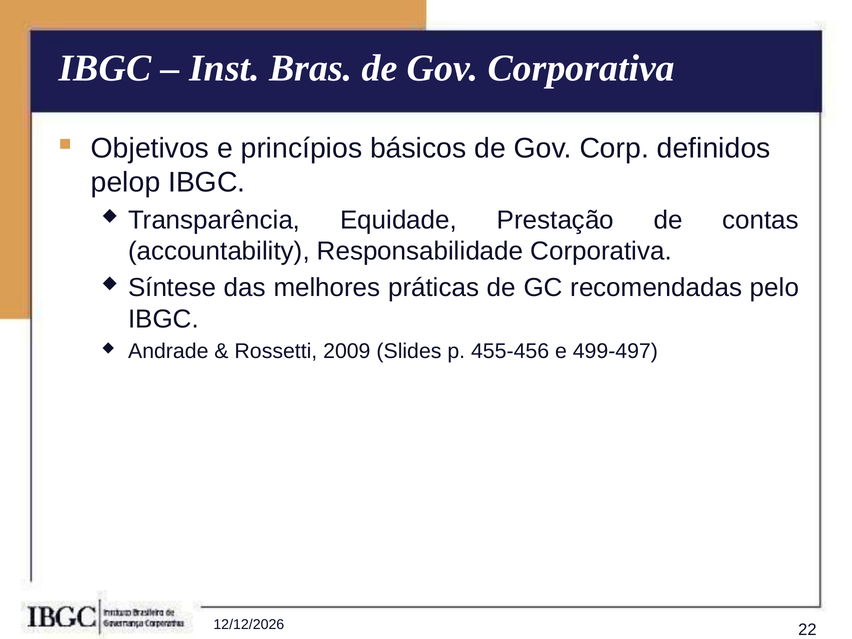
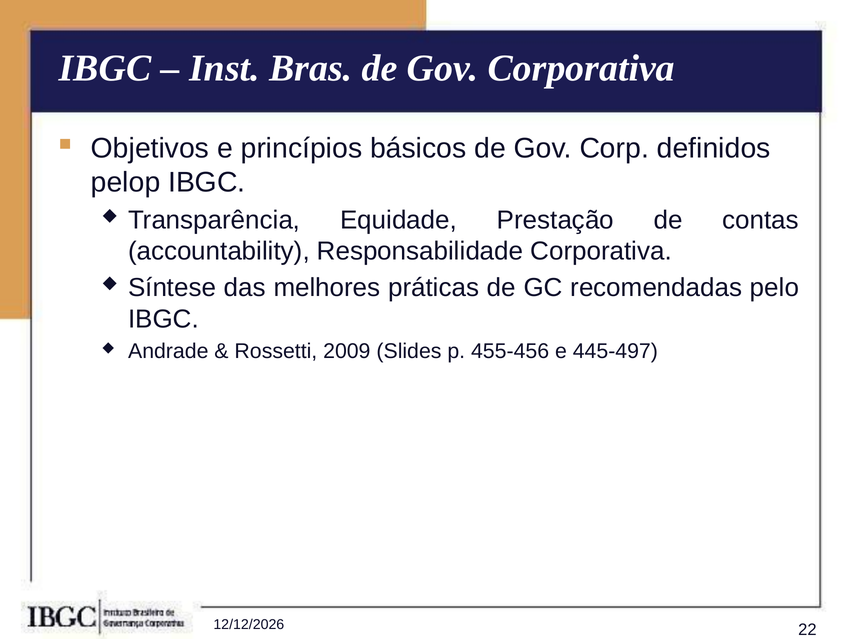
499-497: 499-497 -> 445-497
